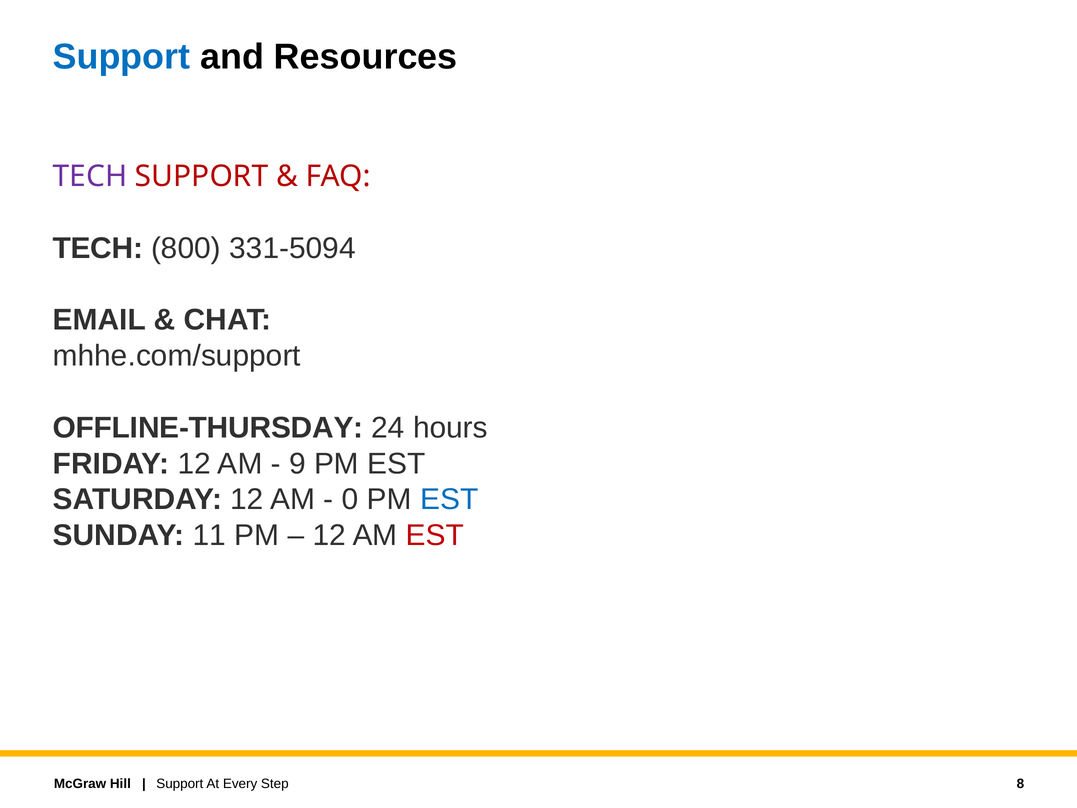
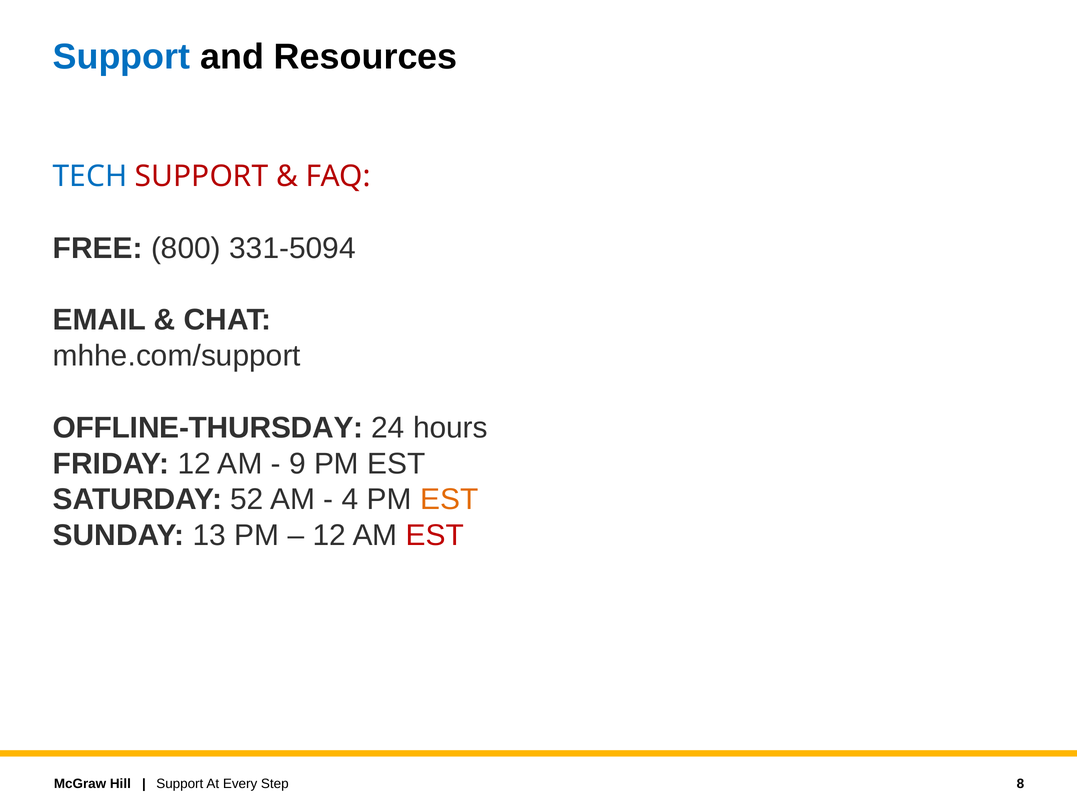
TECH at (90, 176) colour: purple -> blue
TECH at (98, 248): TECH -> FREE
SATURDAY 12: 12 -> 52
0: 0 -> 4
EST at (449, 499) colour: blue -> orange
11: 11 -> 13
